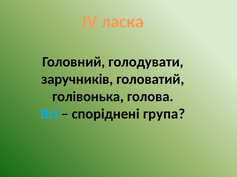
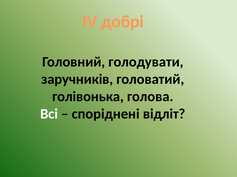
ласка: ласка -> добрі
Всі colour: light blue -> white
група: група -> відліт
